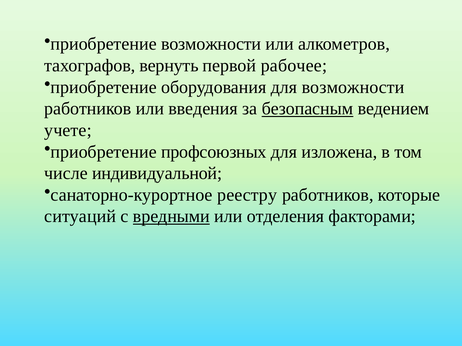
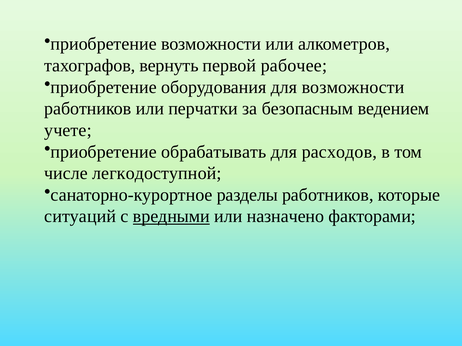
введения: введения -> перчатки
безопасным underline: present -> none
профсоюзных: профсоюзных -> обрабатывать
изложена: изложена -> расходов
индивидуальной: индивидуальной -> легкодоступной
реестру: реестру -> разделы
отделения: отделения -> назначено
